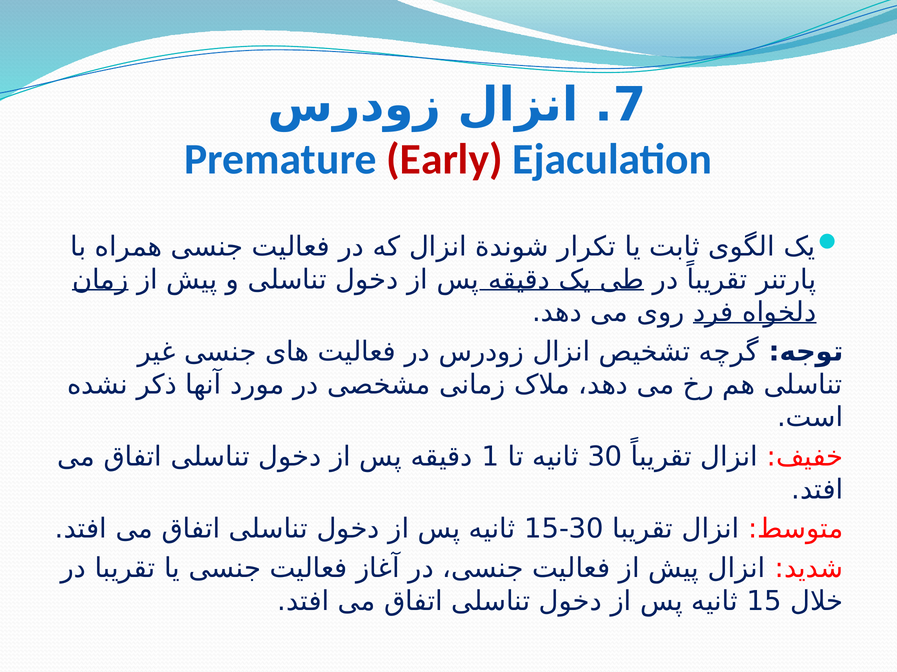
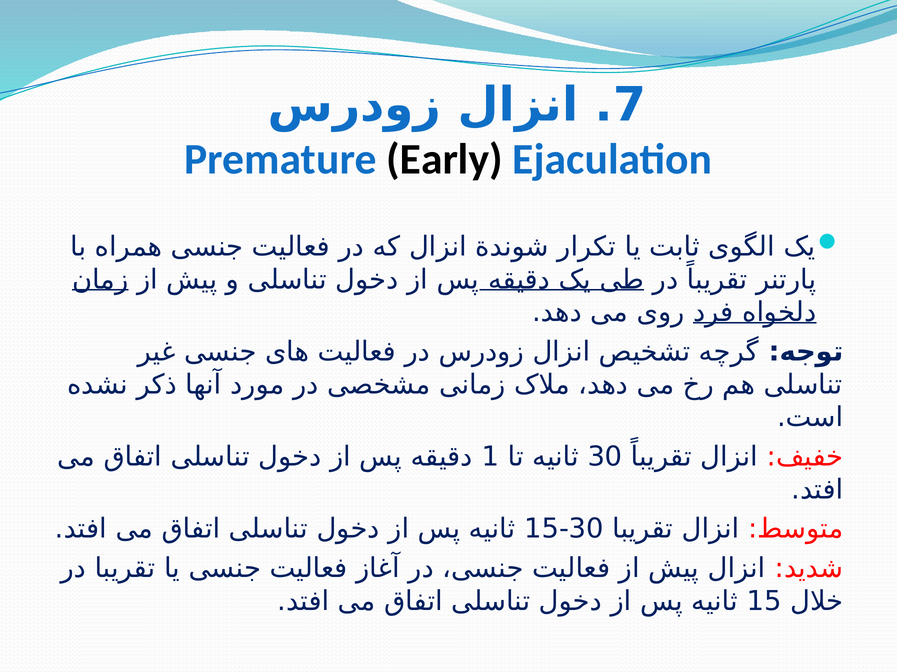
Early colour: red -> black
